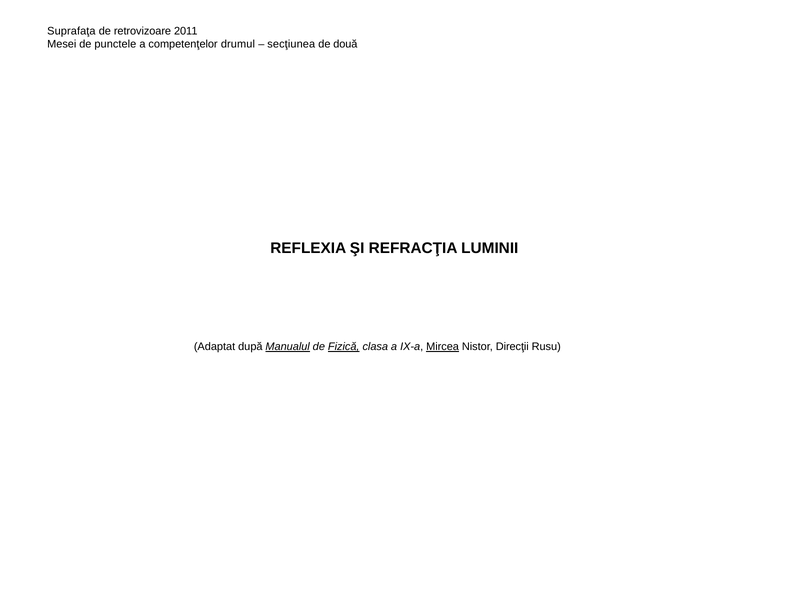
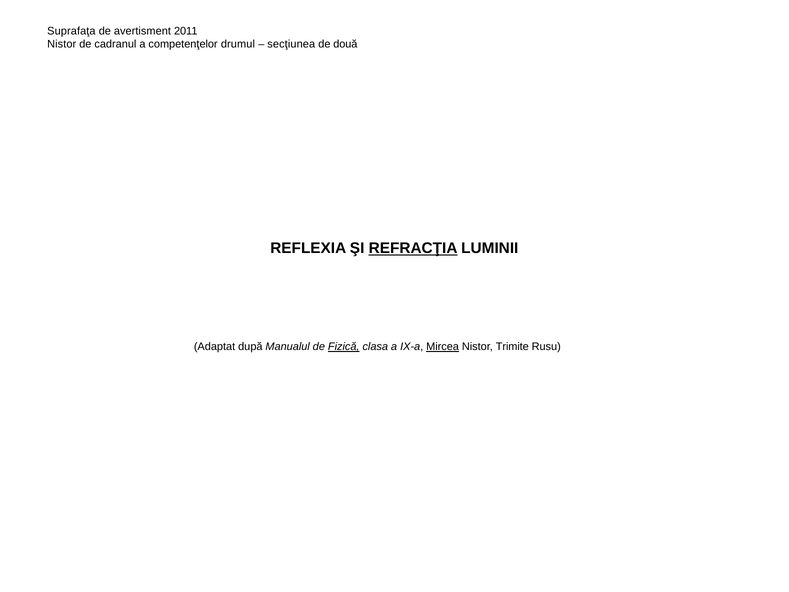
retrovizoare: retrovizoare -> avertisment
Mesei at (62, 44): Mesei -> Nistor
punctele: punctele -> cadranul
REFRACŢIA underline: none -> present
Manualul underline: present -> none
Direcţii: Direcţii -> Trimite
